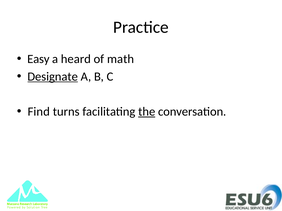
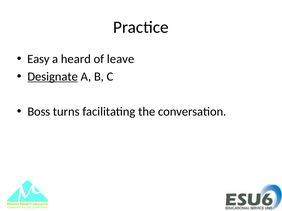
math: math -> leave
Find: Find -> Boss
the underline: present -> none
